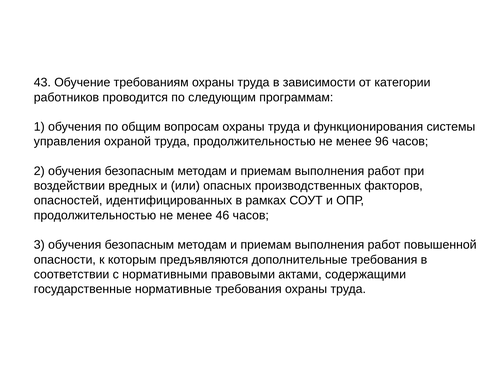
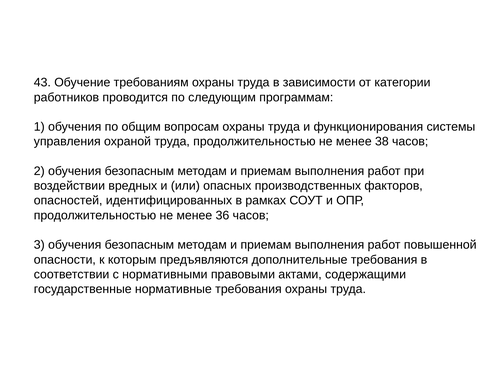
96: 96 -> 38
46: 46 -> 36
